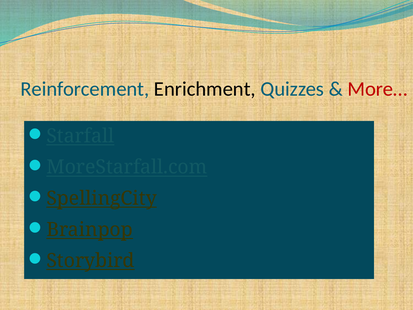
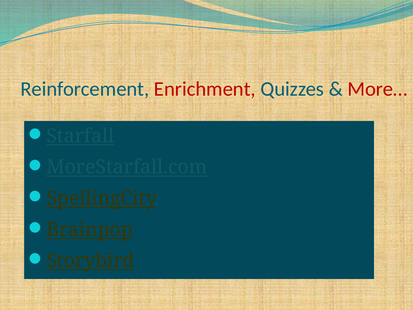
Enrichment colour: black -> red
